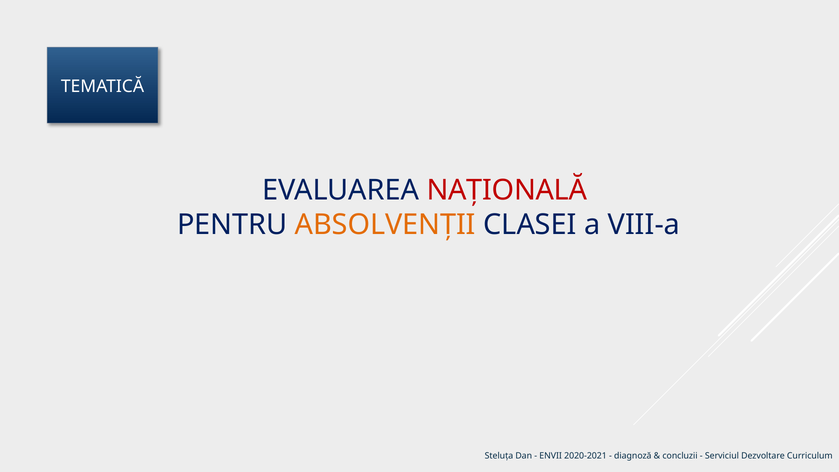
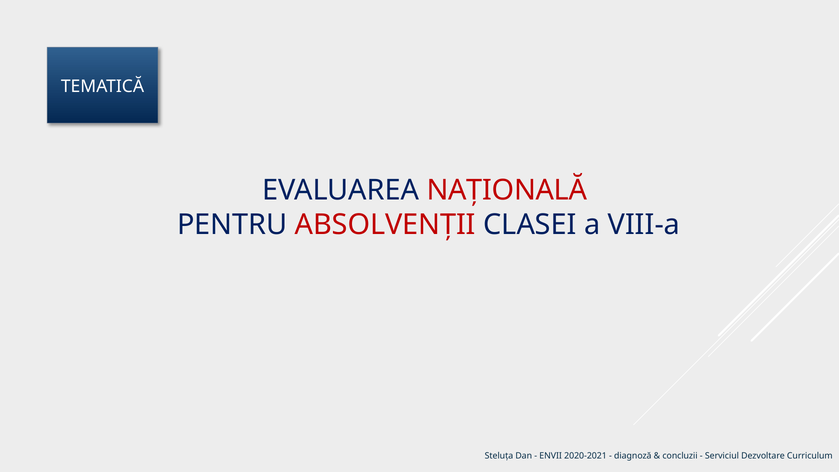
ABSOLVENȚII colour: orange -> red
